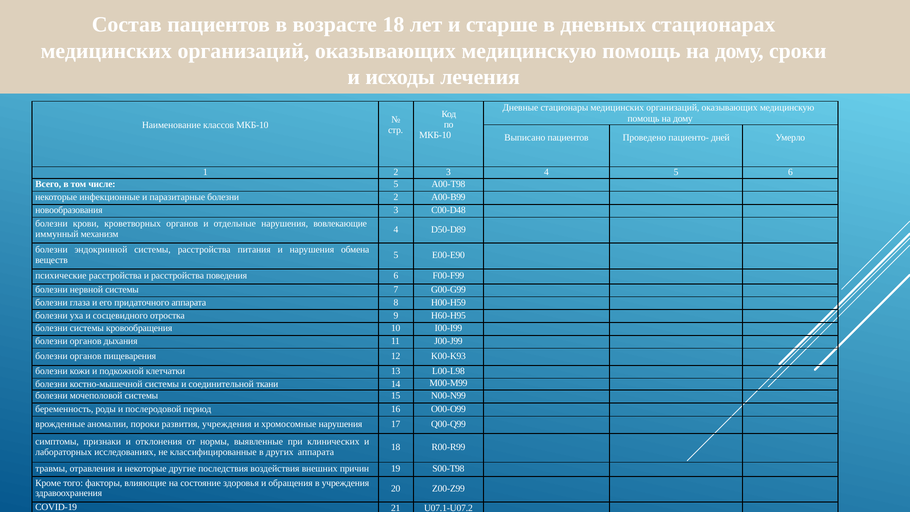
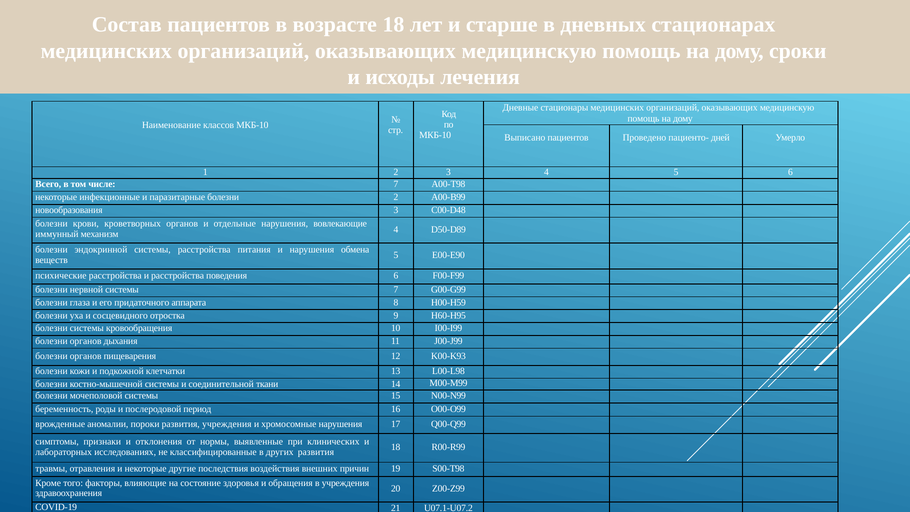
числе 5: 5 -> 7
других аппарата: аппарата -> развития
